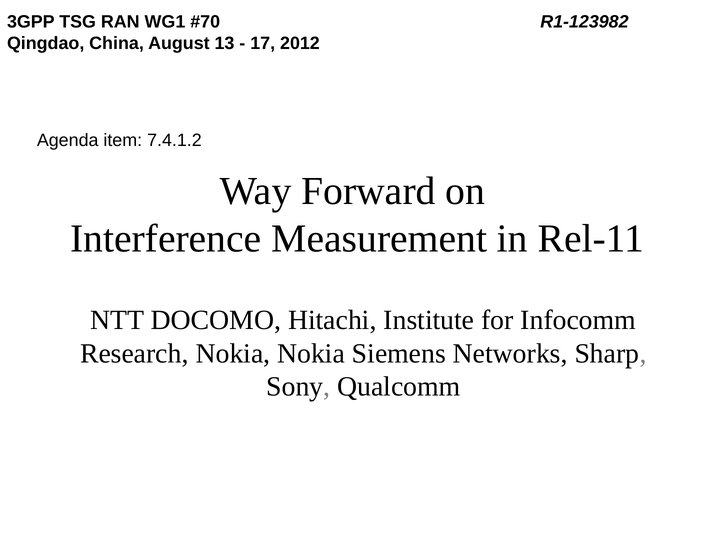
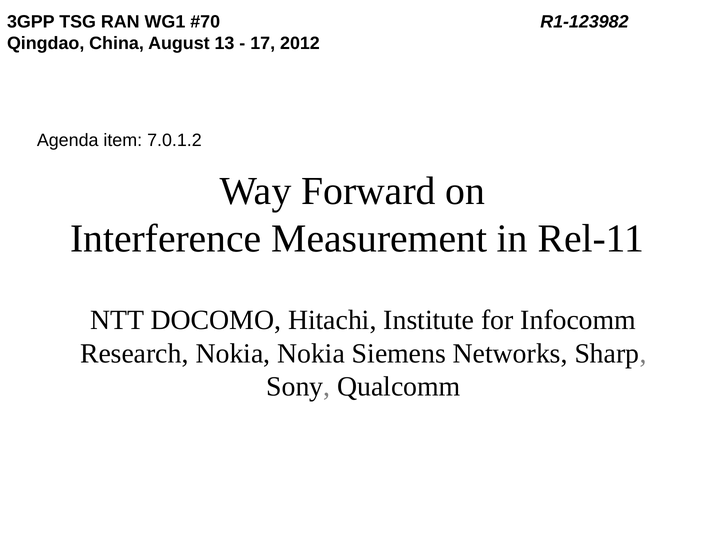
7.4.1.2: 7.4.1.2 -> 7.0.1.2
